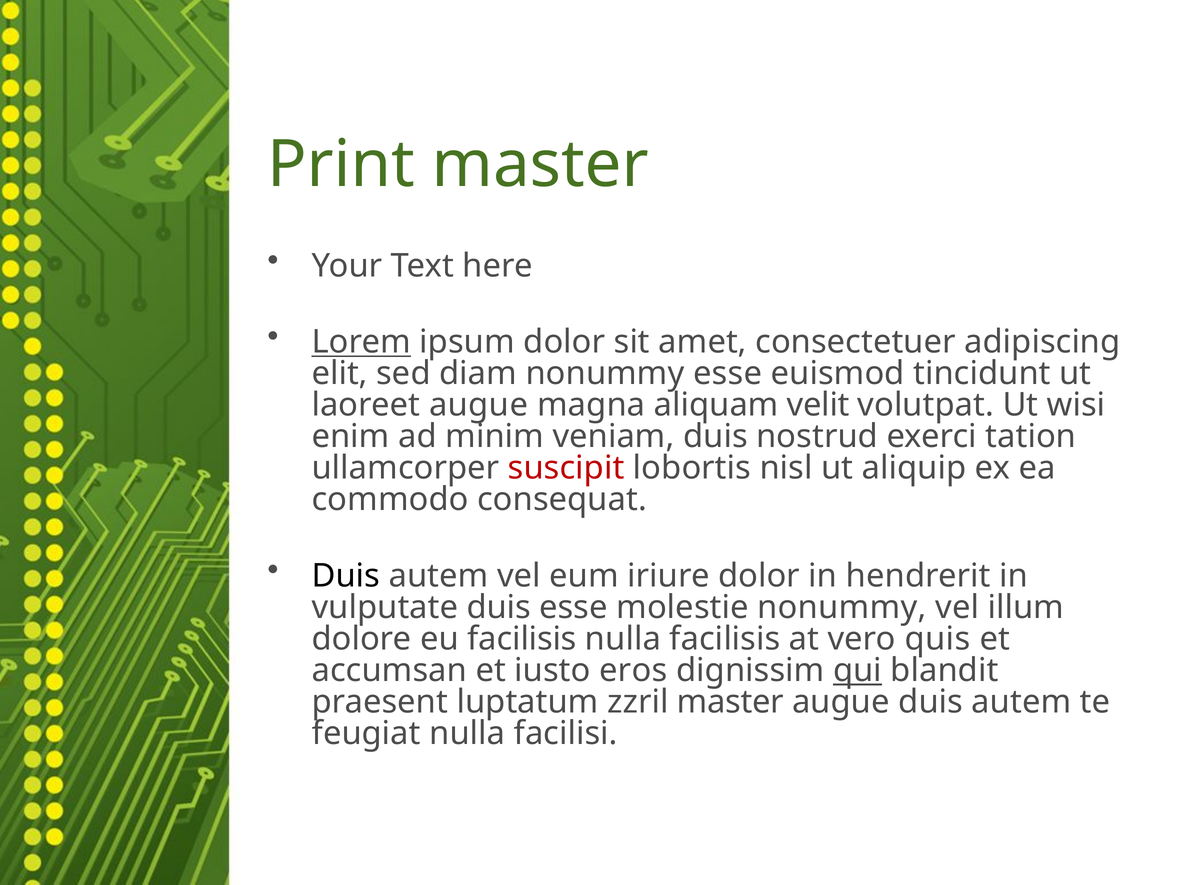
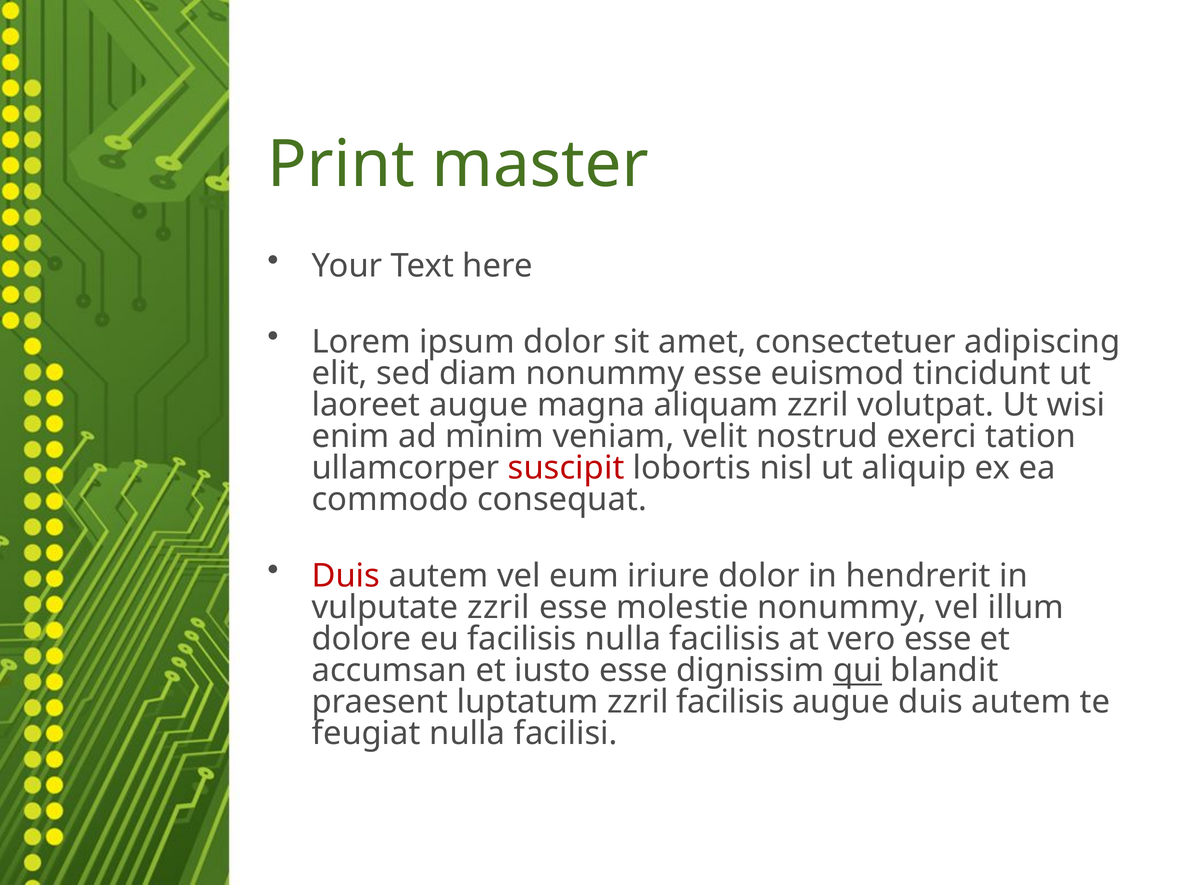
Lorem underline: present -> none
aliquam velit: velit -> zzril
veniam duis: duis -> velit
Duis at (346, 576) colour: black -> red
vulputate duis: duis -> zzril
vero quis: quis -> esse
iusto eros: eros -> esse
zzril master: master -> facilisis
